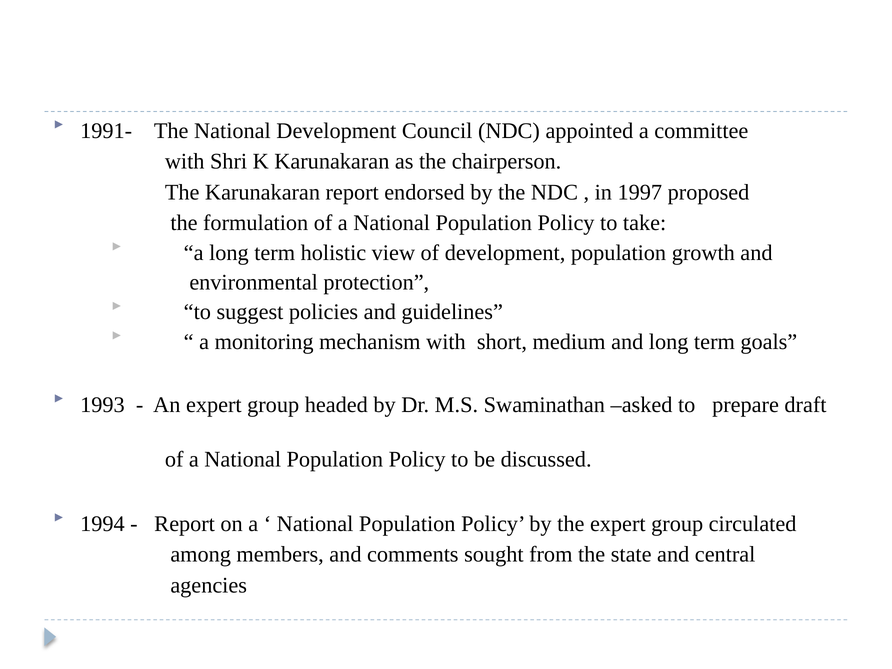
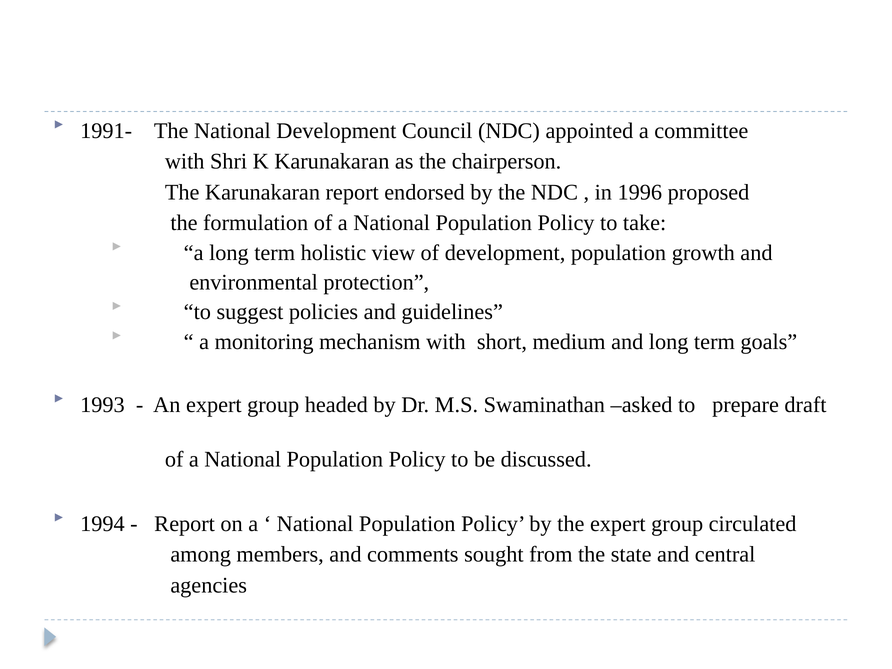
1997: 1997 -> 1996
